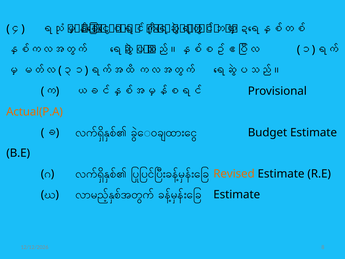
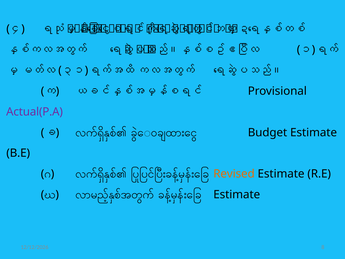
Actual(P.A colour: orange -> purple
